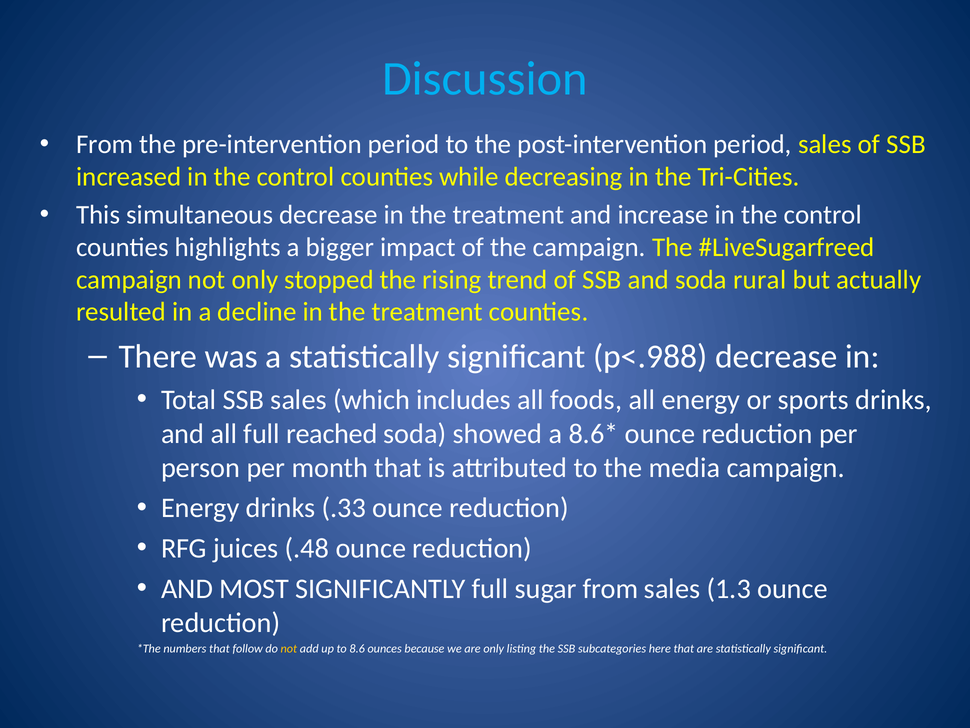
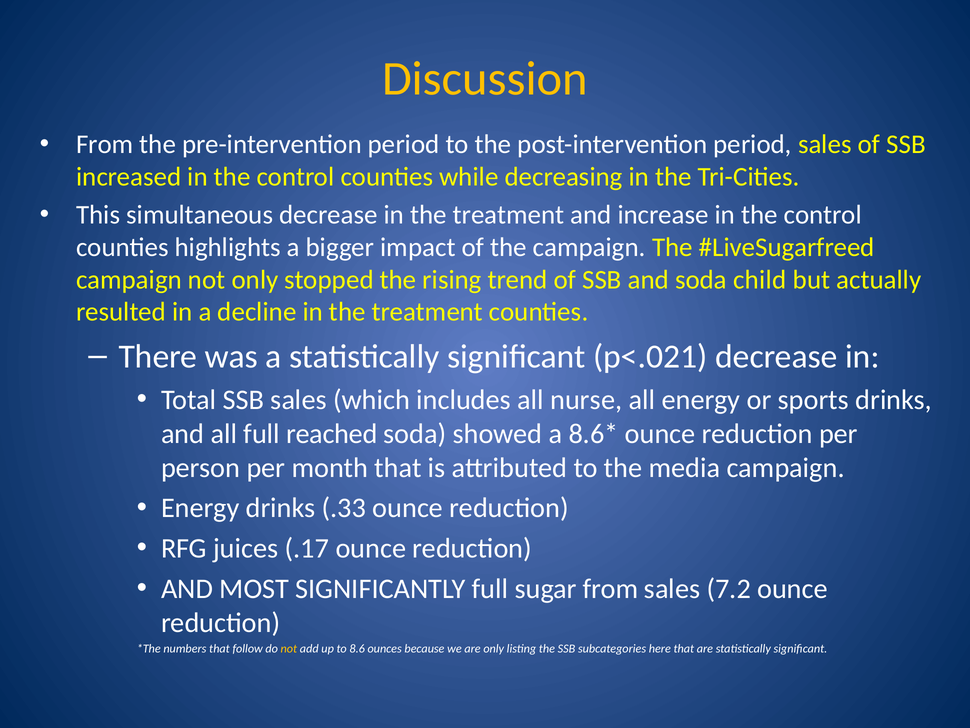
Discussion colour: light blue -> yellow
rural: rural -> child
p<.988: p<.988 -> p<.021
foods: foods -> nurse
.48: .48 -> .17
1.3: 1.3 -> 7.2
